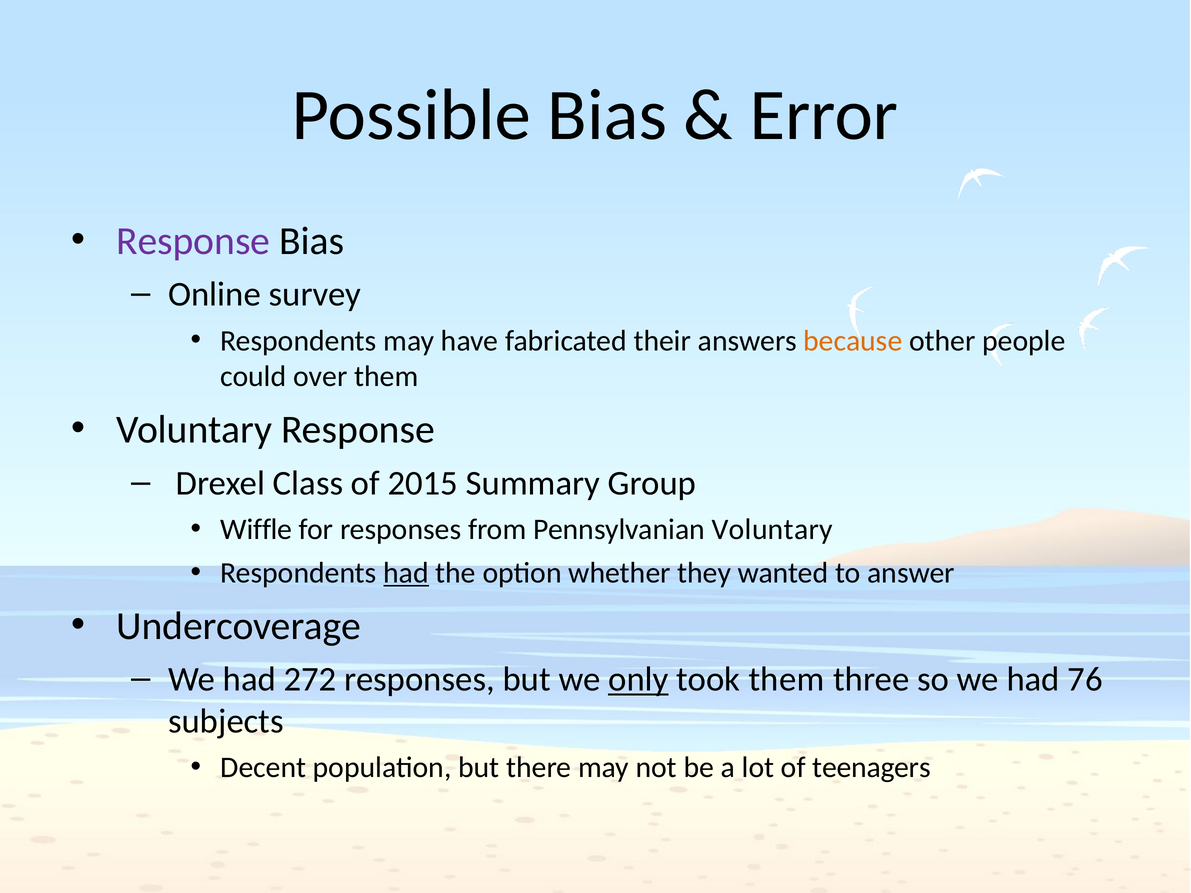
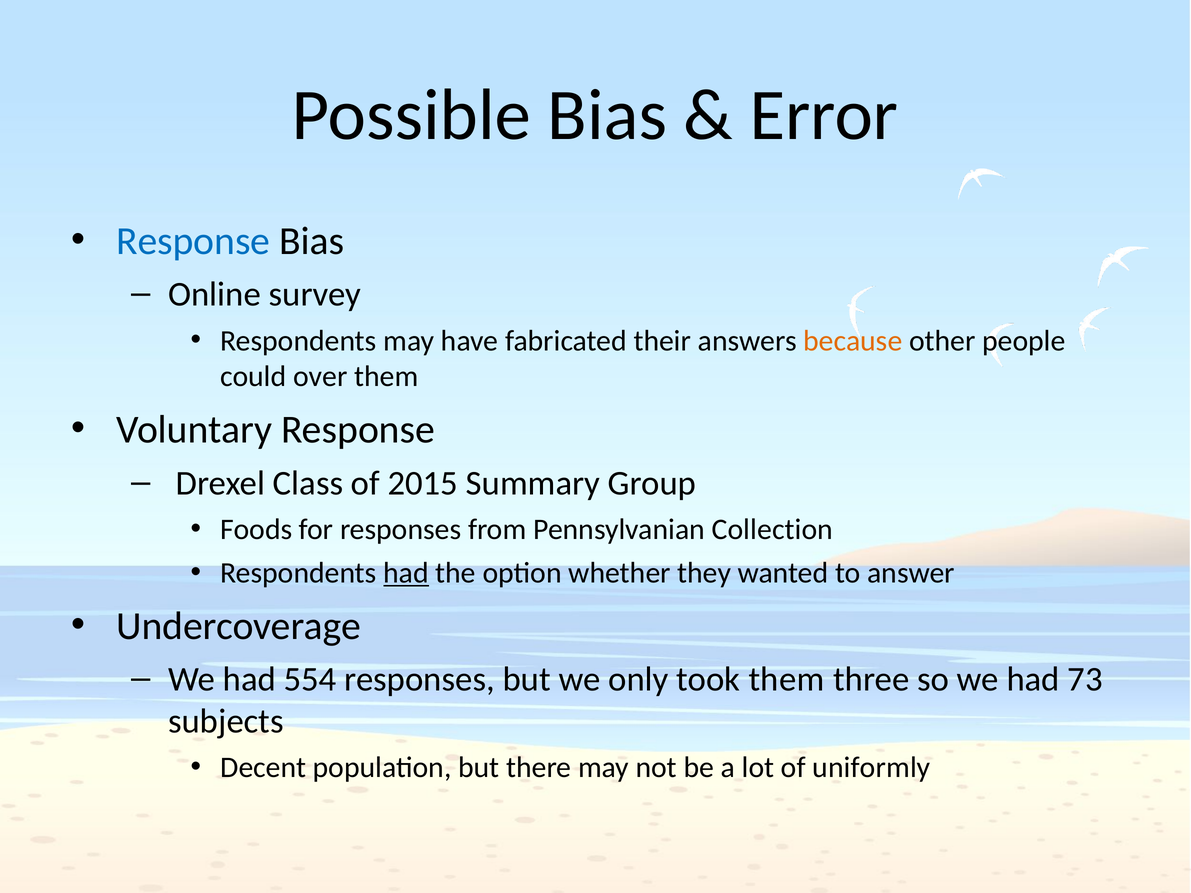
Response at (193, 241) colour: purple -> blue
Wiffle: Wiffle -> Foods
Pennsylvanian Voluntary: Voluntary -> Collection
272: 272 -> 554
only underline: present -> none
76: 76 -> 73
teenagers: teenagers -> uniformly
